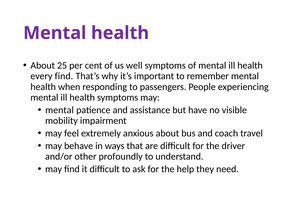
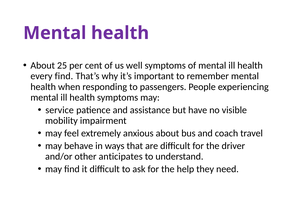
mental at (60, 110): mental -> service
profoundly: profoundly -> anticipates
